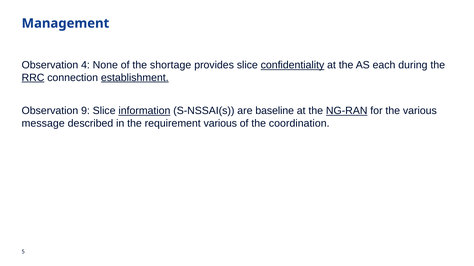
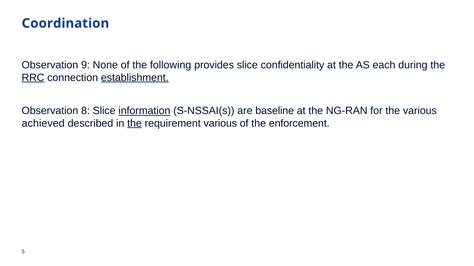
Management: Management -> Coordination
4: 4 -> 9
shortage: shortage -> following
confidentiality underline: present -> none
9: 9 -> 8
NG-RAN underline: present -> none
message: message -> achieved
the at (135, 124) underline: none -> present
coordination: coordination -> enforcement
